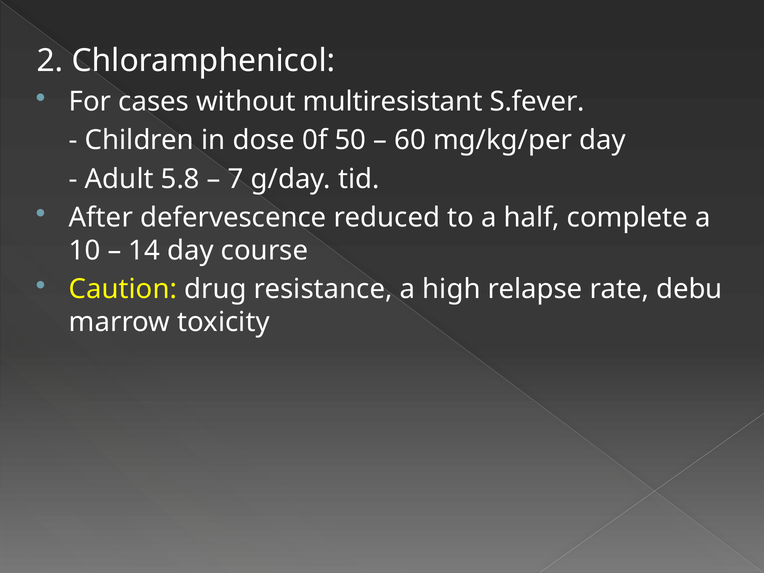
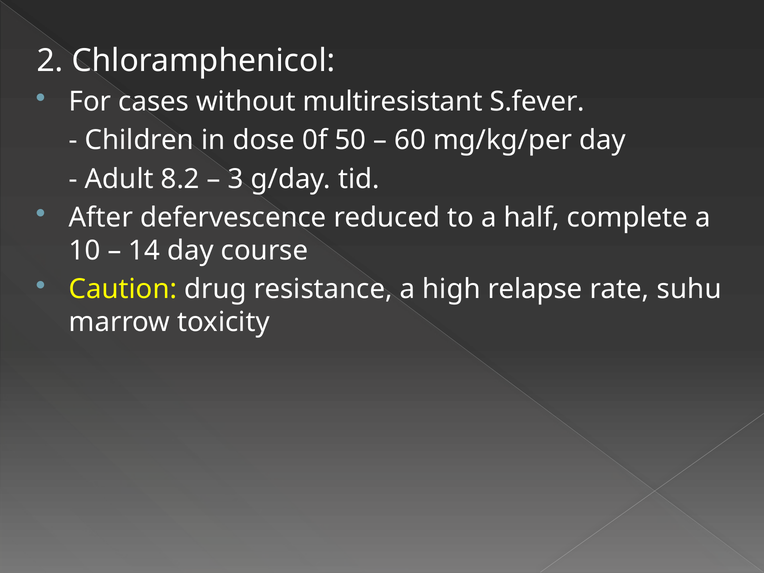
5.8: 5.8 -> 8.2
7: 7 -> 3
debu: debu -> suhu
